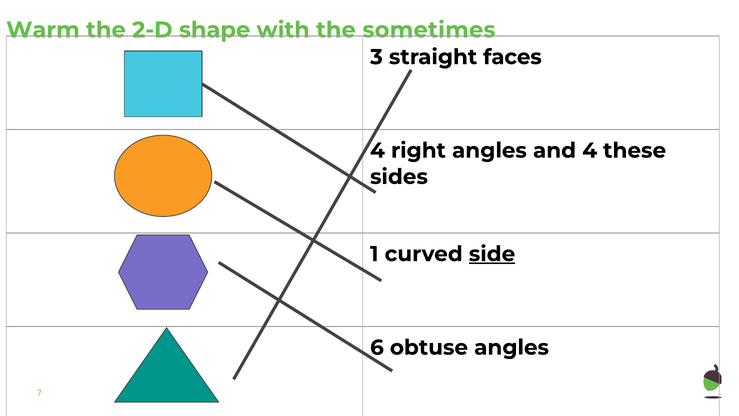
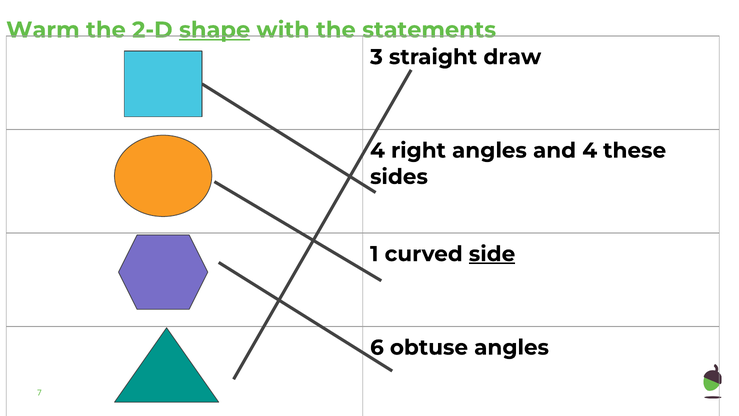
shape underline: none -> present
sometimes: sometimes -> statements
faces: faces -> draw
